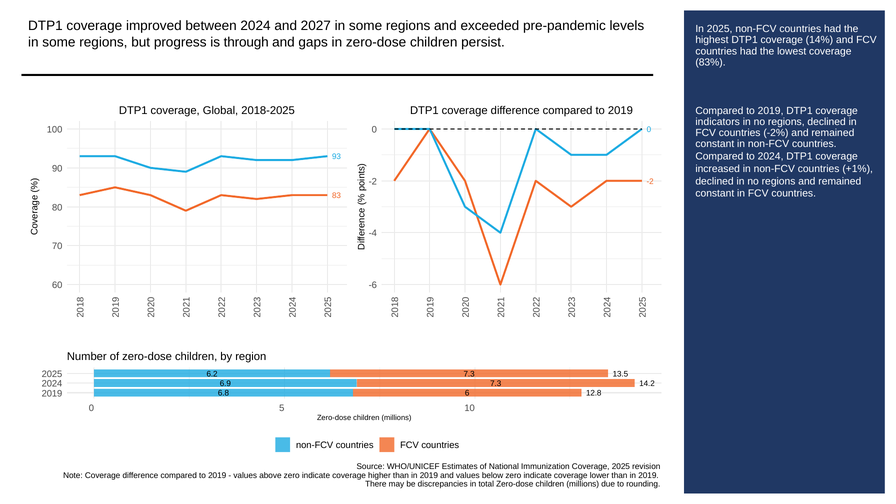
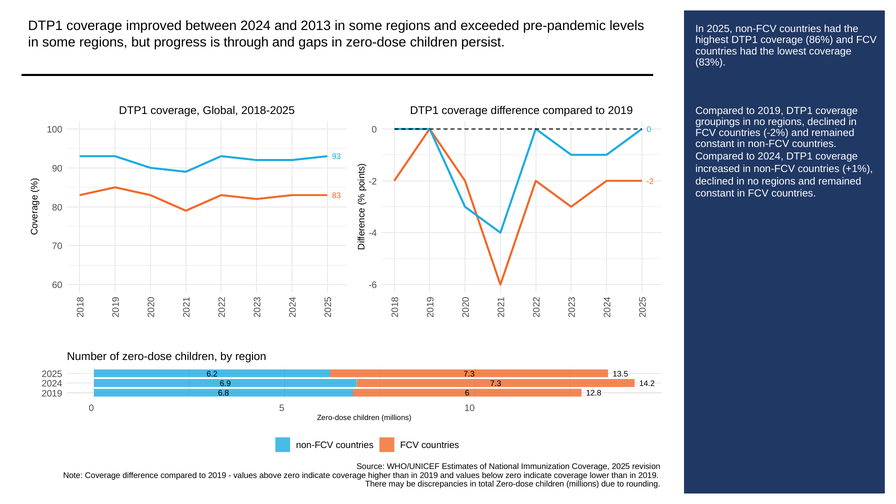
2027: 2027 -> 2013
14%: 14% -> 86%
indicators: indicators -> groupings
